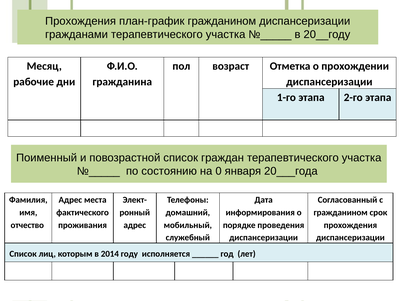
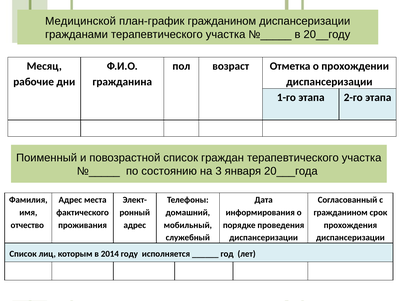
Прохождения at (81, 21): Прохождения -> Медицинской
0: 0 -> 3
